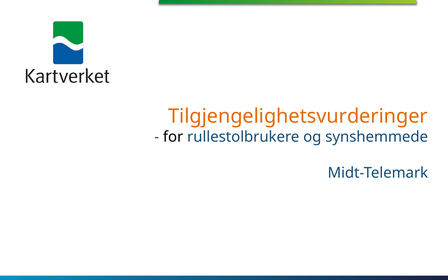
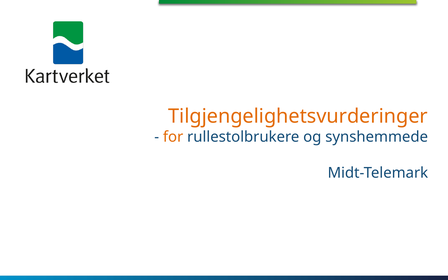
for colour: black -> orange
